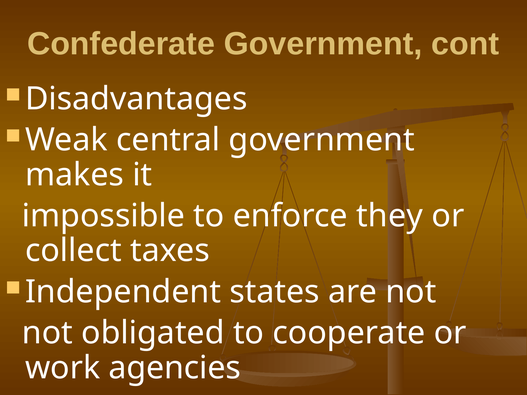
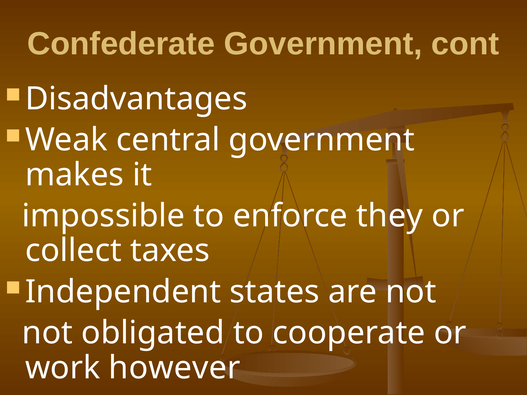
agencies: agencies -> however
